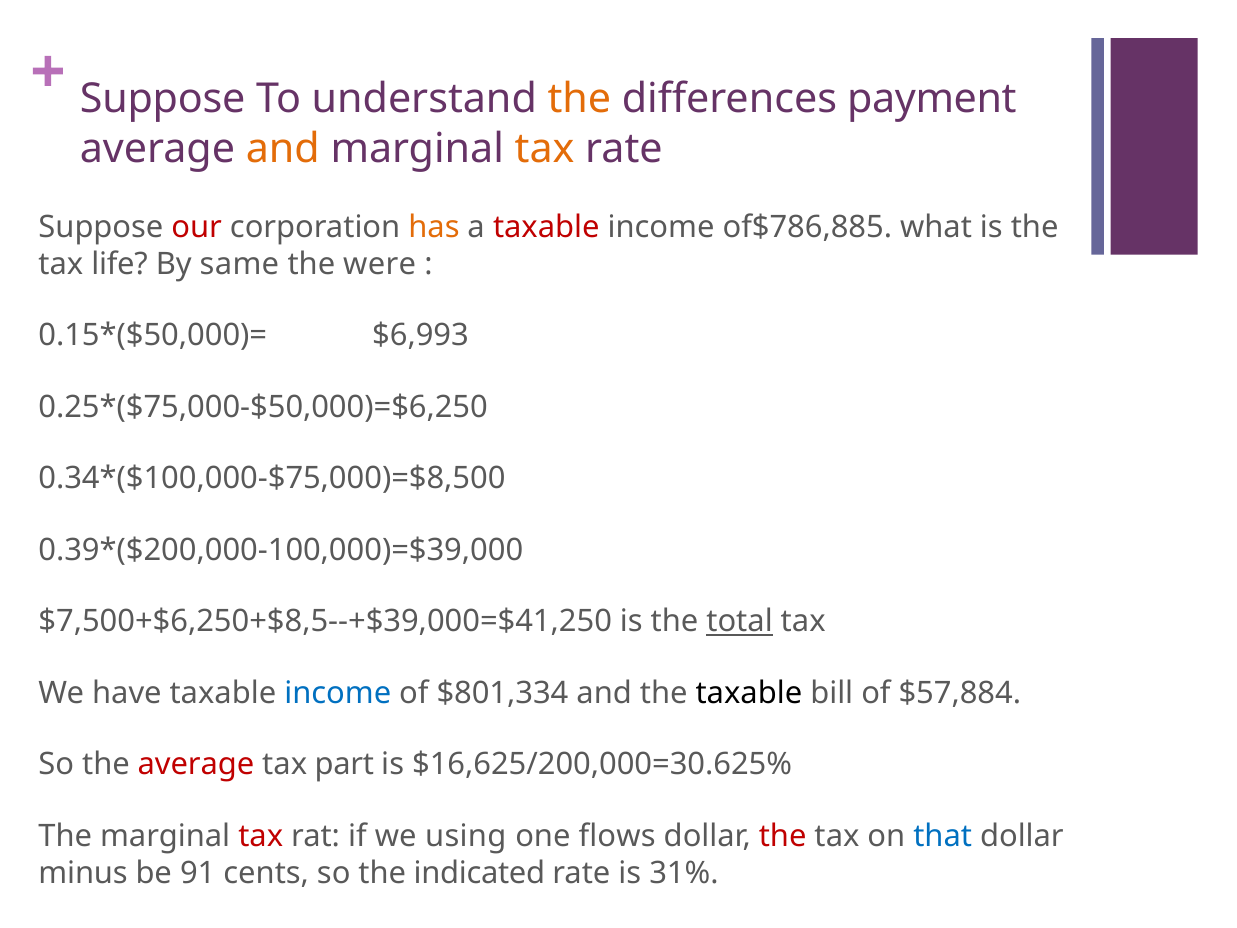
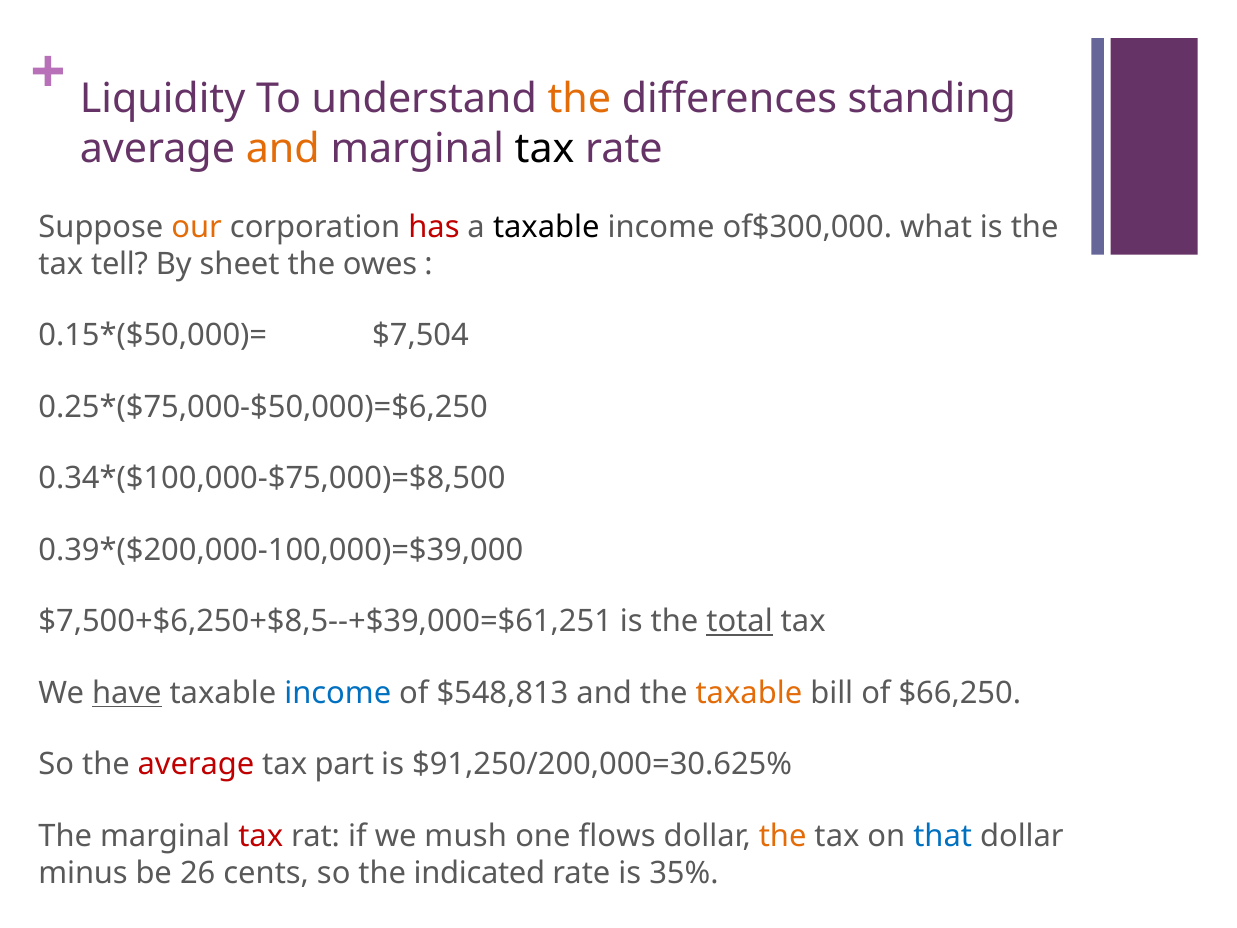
Suppose at (163, 99): Suppose -> Liquidity
payment: payment -> standing
tax at (545, 149) colour: orange -> black
our colour: red -> orange
has colour: orange -> red
taxable at (546, 227) colour: red -> black
of$786,885: of$786,885 -> of$300,000
life: life -> tell
same: same -> sheet
were: were -> owes
$6,993: $6,993 -> $7,504
$7,500+$6,250+$8,5--+$39,000=$41,250: $7,500+$6,250+$8,5--+$39,000=$41,250 -> $7,500+$6,250+$8,5--+$39,000=$61,251
have underline: none -> present
$801,334: $801,334 -> $548,813
taxable at (749, 693) colour: black -> orange
$57,884: $57,884 -> $66,250
$16,625/200,000=30.625%: $16,625/200,000=30.625% -> $91,250/200,000=30.625%
using: using -> mush
the at (783, 836) colour: red -> orange
91: 91 -> 26
31%: 31% -> 35%
